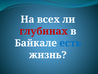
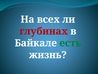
есть colour: blue -> green
